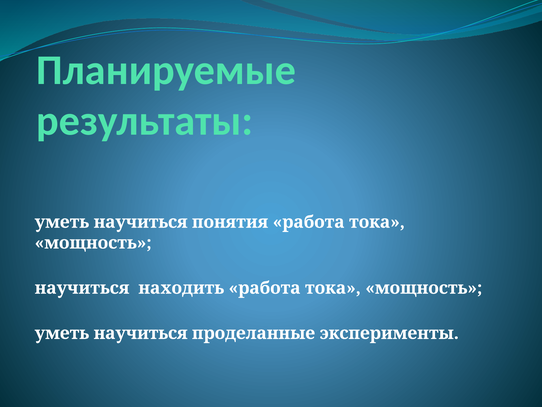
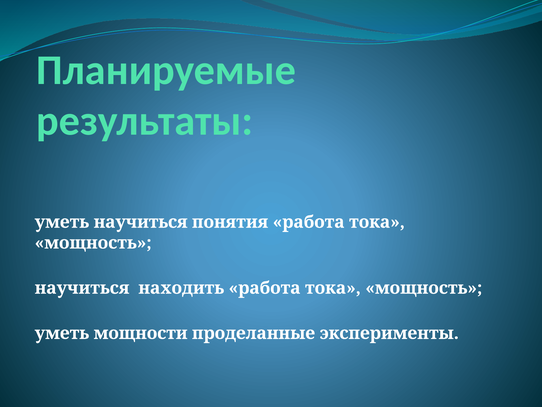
научиться at (141, 333): научиться -> мощности
